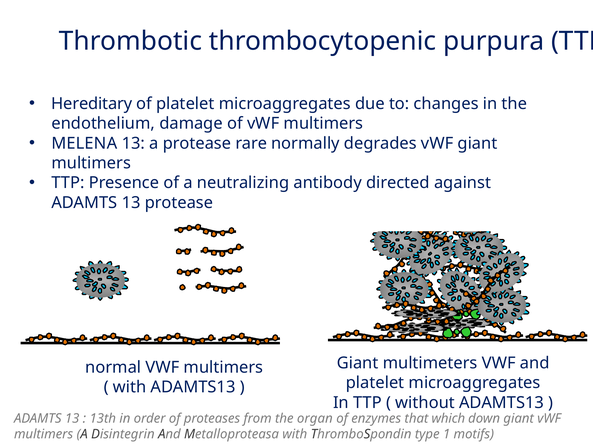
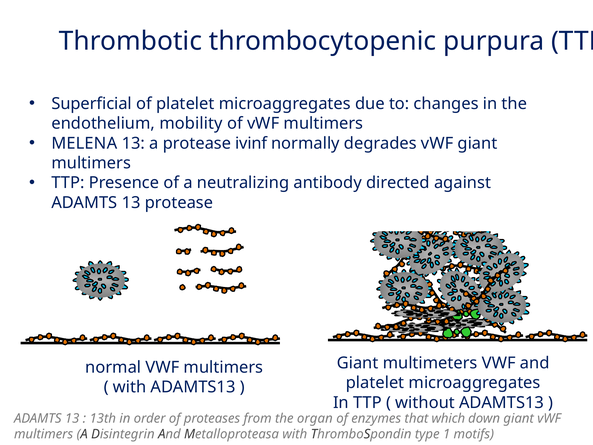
Hereditary: Hereditary -> Superficial
damage: damage -> mobility
rare: rare -> ivinf
